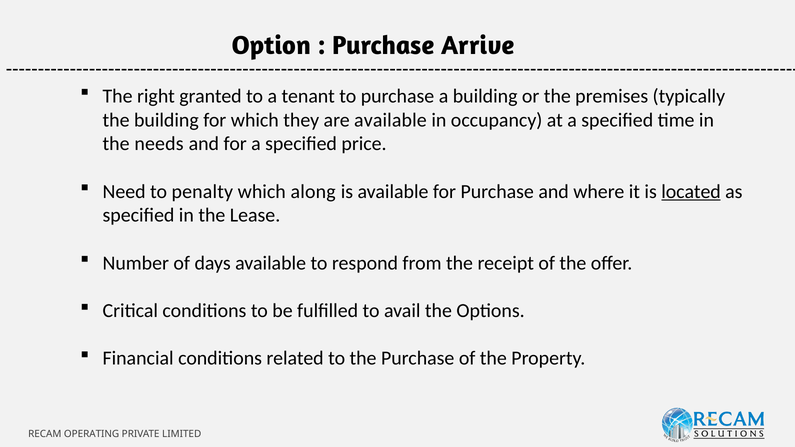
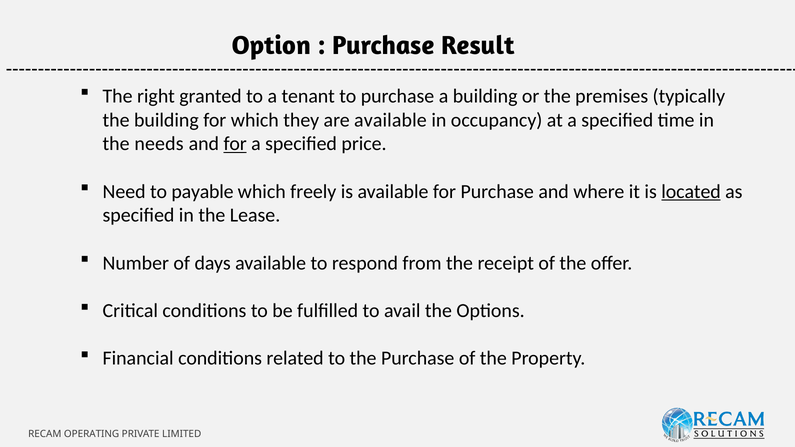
Arrive: Arrive -> Result
for at (235, 144) underline: none -> present
penalty: penalty -> payable
along: along -> freely
